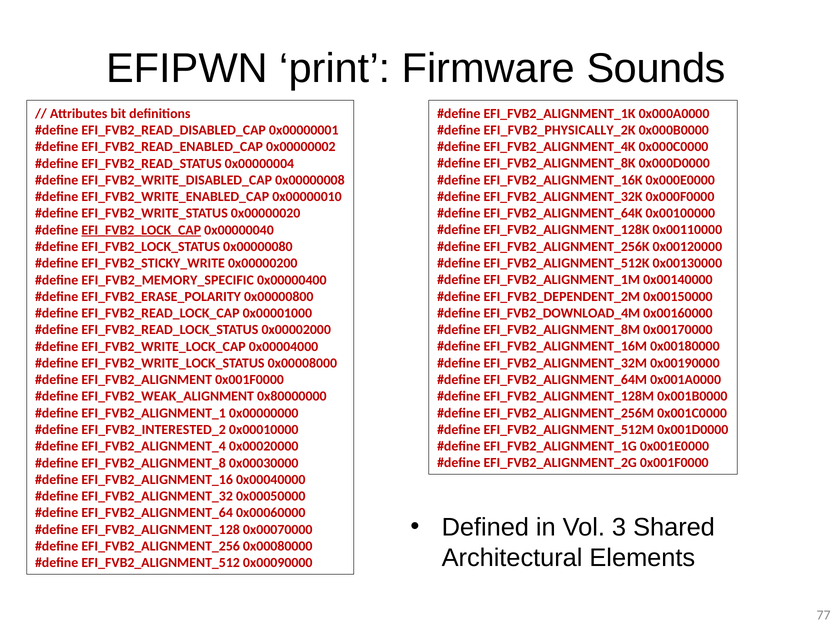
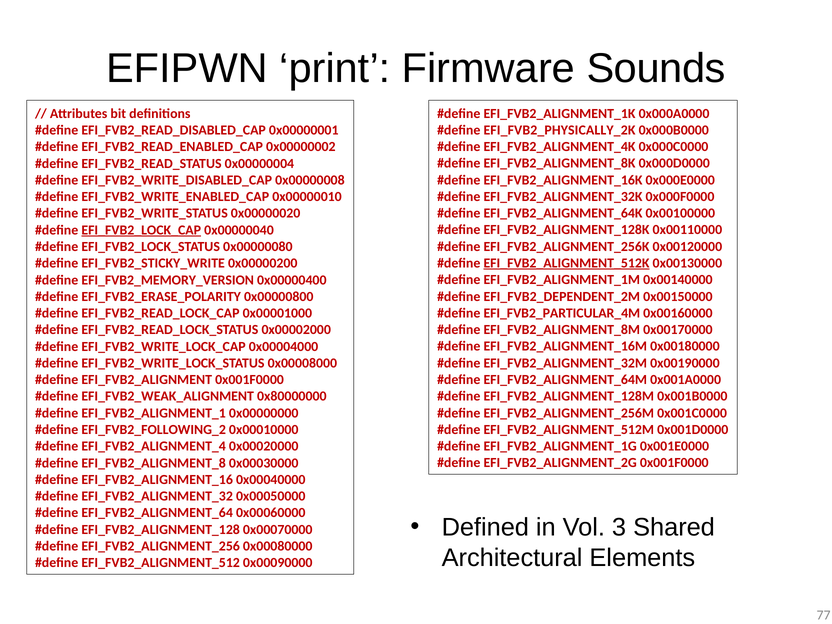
EFI_FVB2_ALIGNMENT_512K underline: none -> present
EFI_FVB2_MEMORY_SPECIFIC: EFI_FVB2_MEMORY_SPECIFIC -> EFI_FVB2_MEMORY_VERSION
EFI_FVB2_DOWNLOAD_4M: EFI_FVB2_DOWNLOAD_4M -> EFI_FVB2_PARTICULAR_4M
EFI_FVB2_INTERESTED_2: EFI_FVB2_INTERESTED_2 -> EFI_FVB2_FOLLOWING_2
